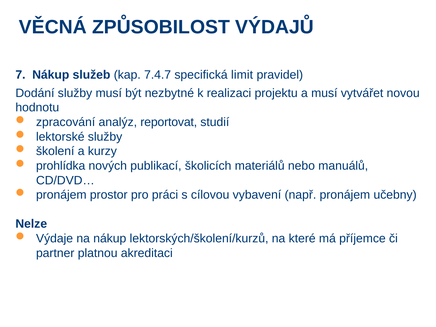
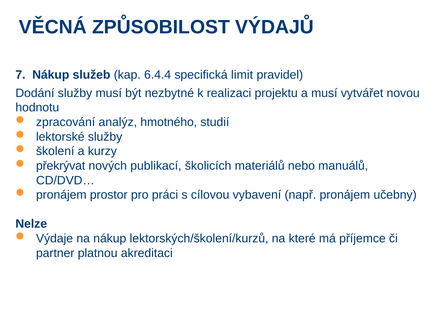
7.4.7: 7.4.7 -> 6.4.4
reportovat: reportovat -> hmotného
prohlídka: prohlídka -> překrývat
